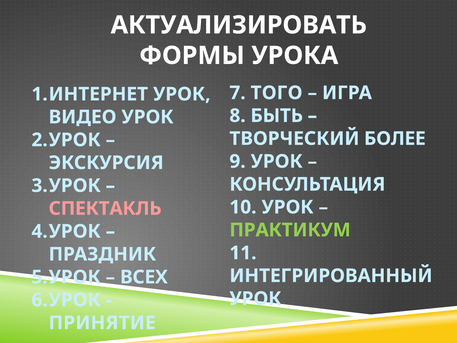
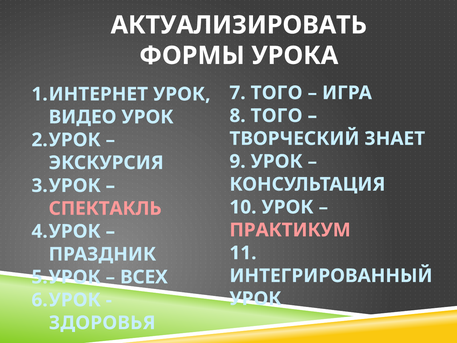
8 БЫТЬ: БЫТЬ -> ТОГО
БОЛЕЕ: БОЛЕЕ -> ЗНАЕТ
ПРАКТИКУМ colour: light green -> pink
ПРИНЯТИЕ: ПРИНЯТИЕ -> ЗДОРОВЬЯ
